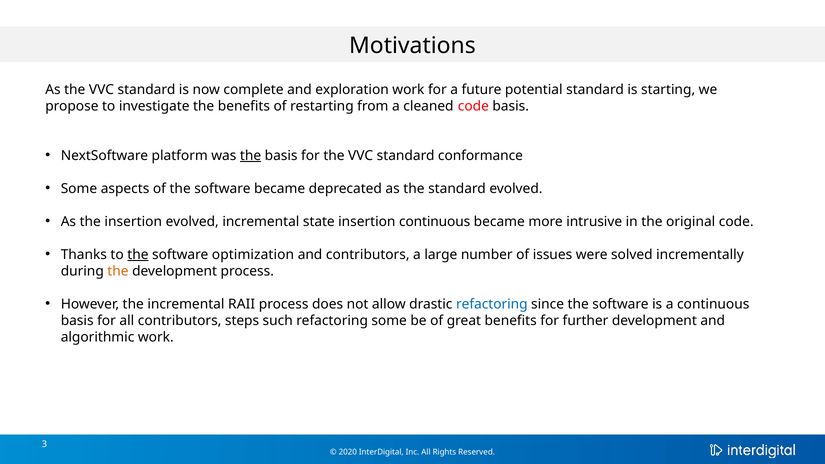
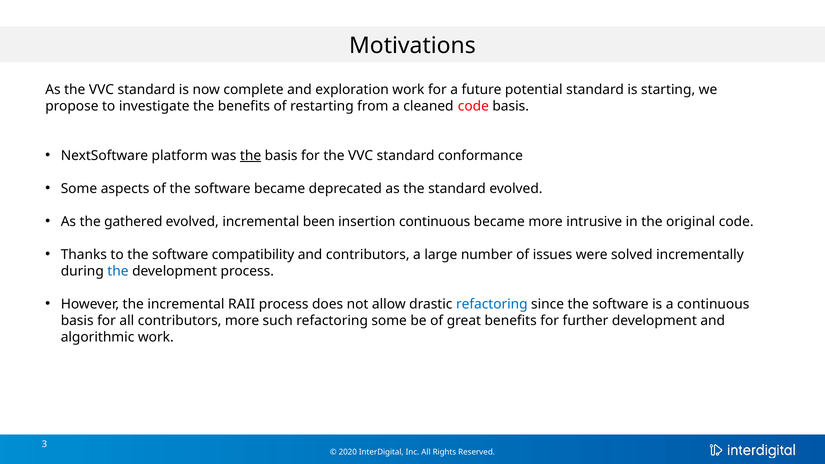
the insertion: insertion -> gathered
state: state -> been
the at (138, 255) underline: present -> none
optimization: optimization -> compatibility
the at (118, 271) colour: orange -> blue
contributors steps: steps -> more
